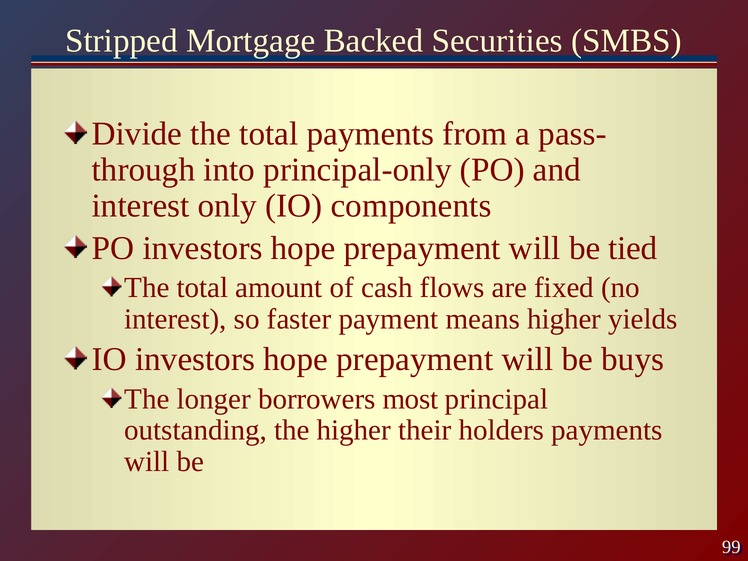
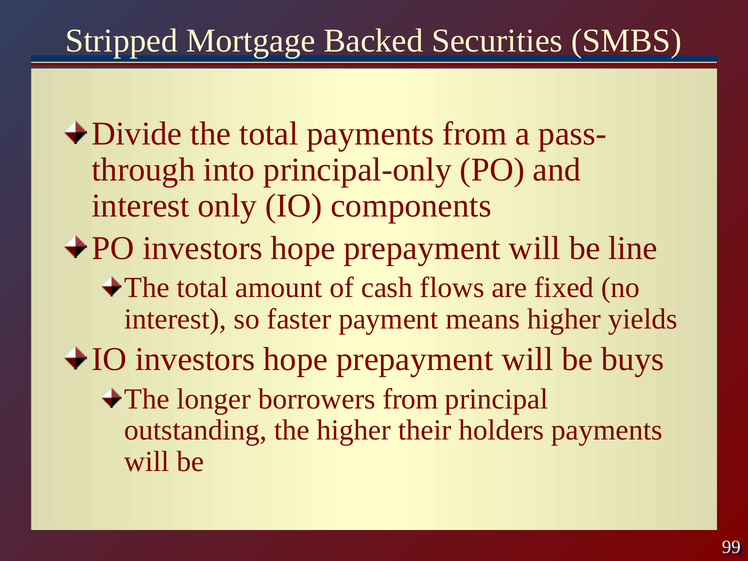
tied: tied -> line
borrowers most: most -> from
